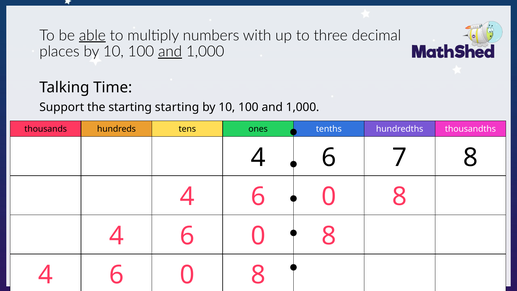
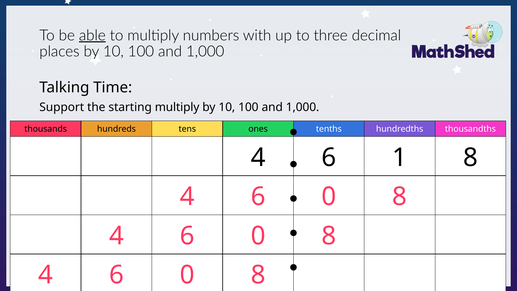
and at (170, 52) underline: present -> none
starting starting: starting -> multiply
7: 7 -> 1
